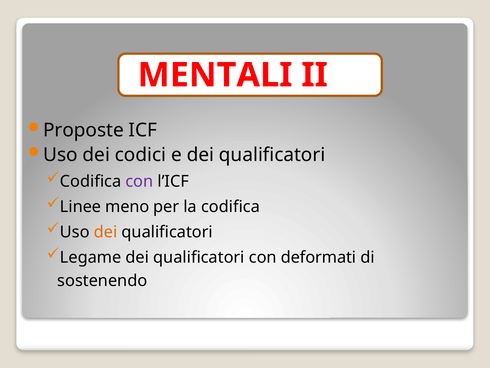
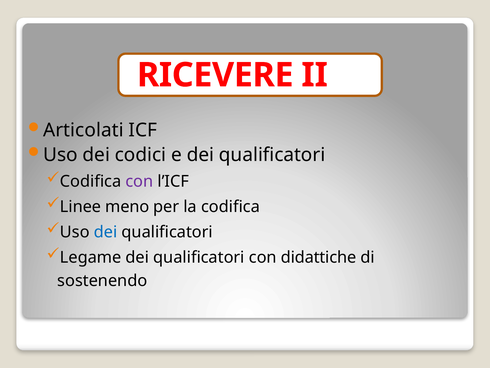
MENTALI: MENTALI -> RICEVERE
Proposte: Proposte -> Articolati
dei at (106, 232) colour: orange -> blue
deformati: deformati -> didattiche
